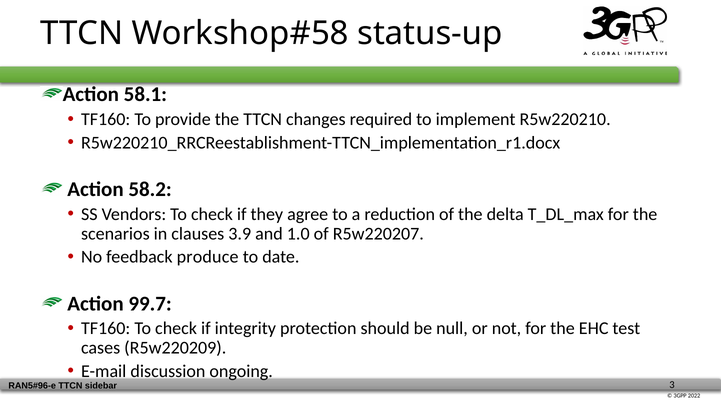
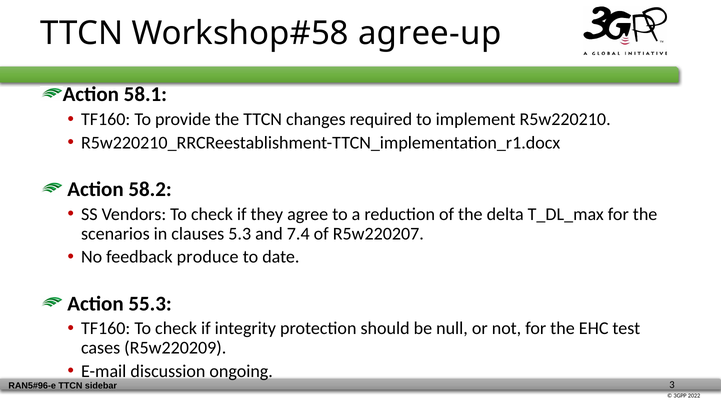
status-up: status-up -> agree-up
3.9: 3.9 -> 5.3
1.0: 1.0 -> 7.4
99.7: 99.7 -> 55.3
